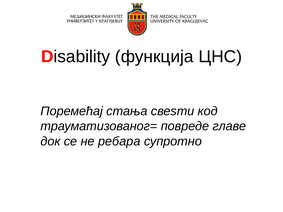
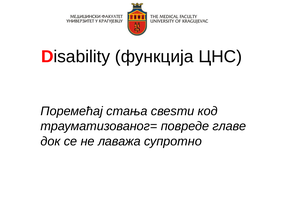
ребара: ребара -> лаважа
